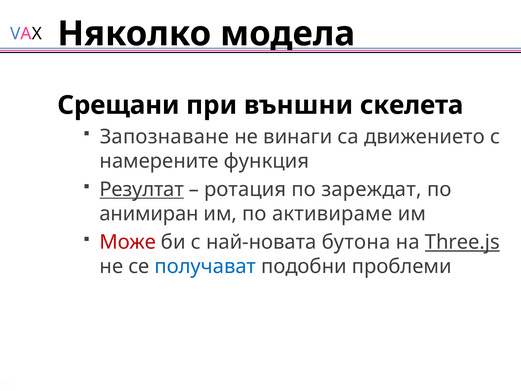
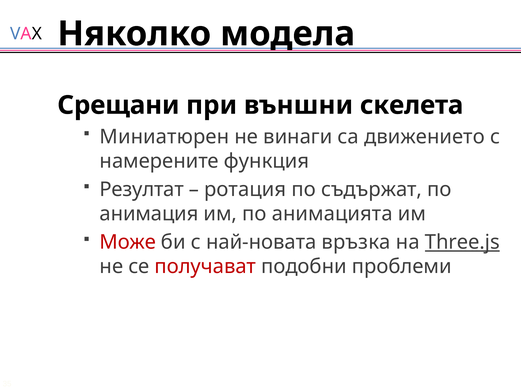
Запознаване: Запознаване -> Миниатюрен
Резултат underline: present -> none
зареждат: зареждат -> съдържат
анимиран: анимиран -> анимация
активираме: активираме -> анимацията
бутона: бутона -> връзка
получават colour: blue -> red
